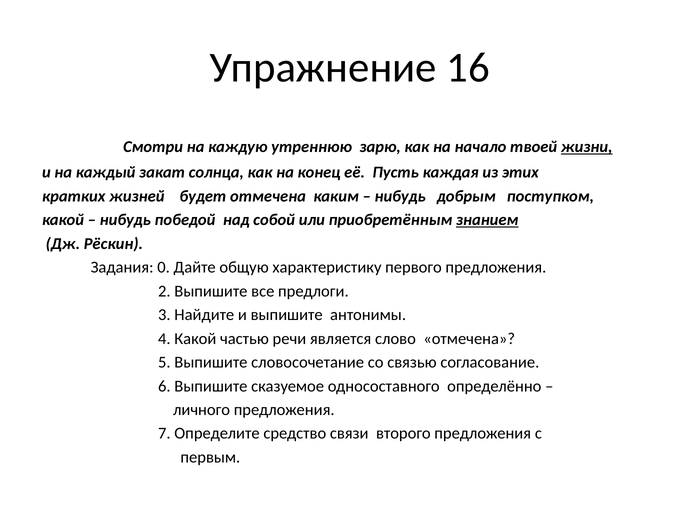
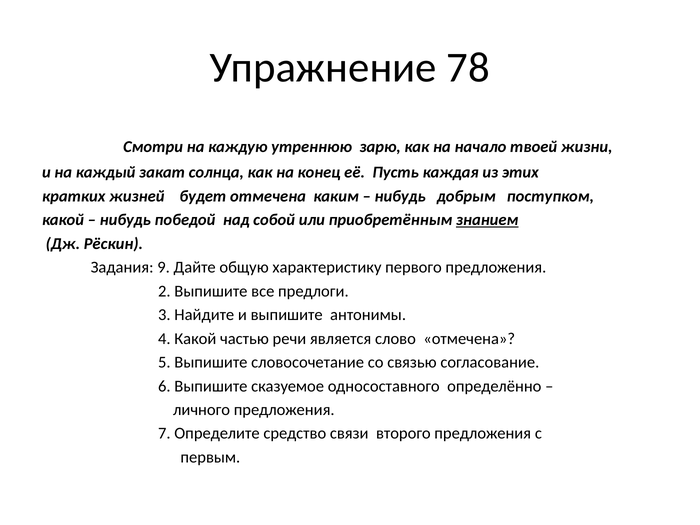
16: 16 -> 78
жизни underline: present -> none
0: 0 -> 9
